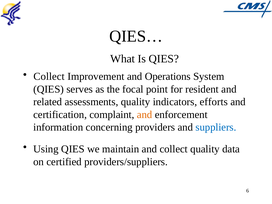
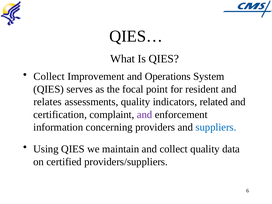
related: related -> relates
efforts: efforts -> related
and at (145, 115) colour: orange -> purple
